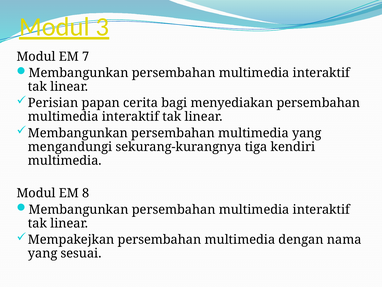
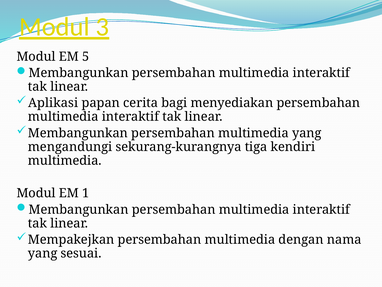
7: 7 -> 5
Perisian: Perisian -> Aplikasi
8: 8 -> 1
